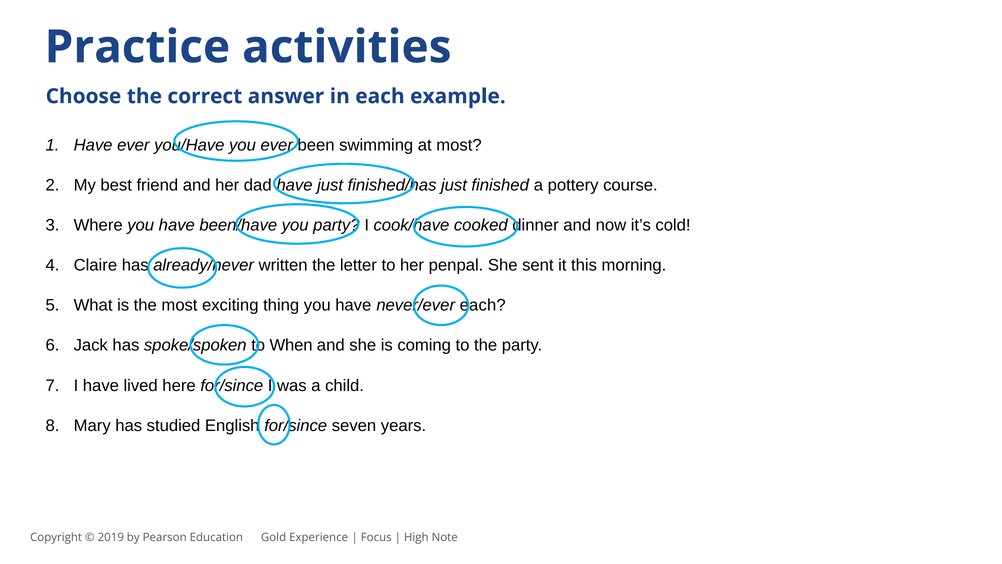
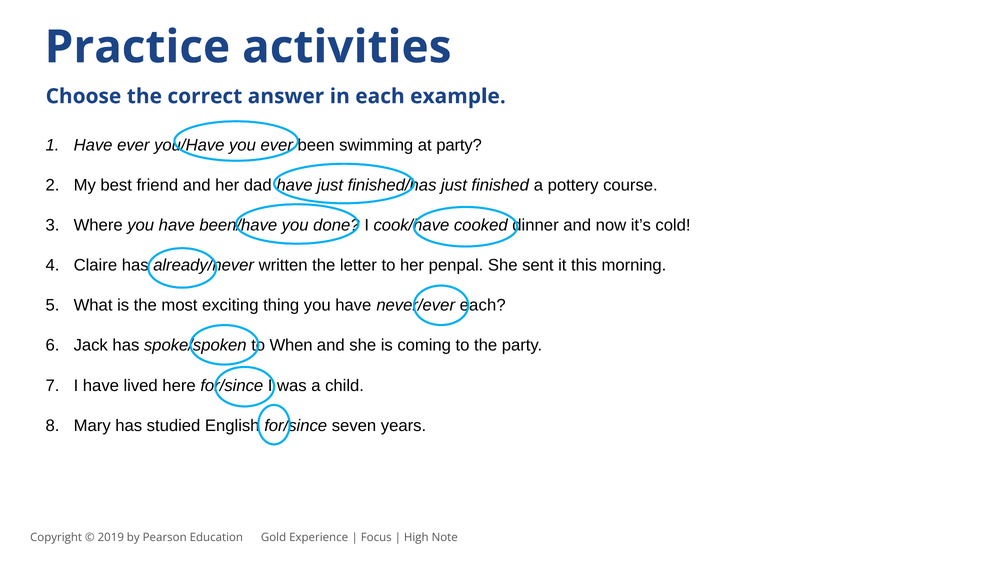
at most: most -> party
you party: party -> done
